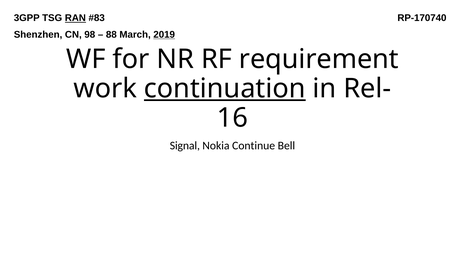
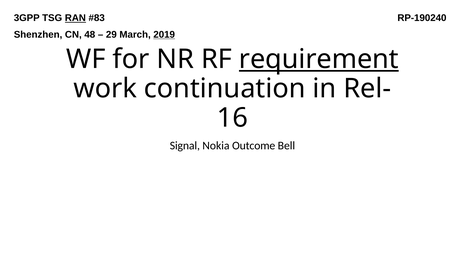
RP-170740: RP-170740 -> RP-190240
98: 98 -> 48
88: 88 -> 29
requirement underline: none -> present
continuation underline: present -> none
Continue: Continue -> Outcome
